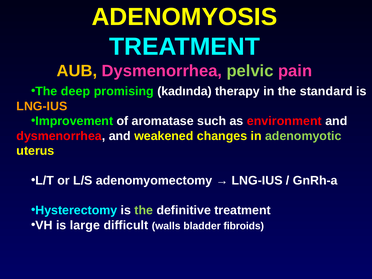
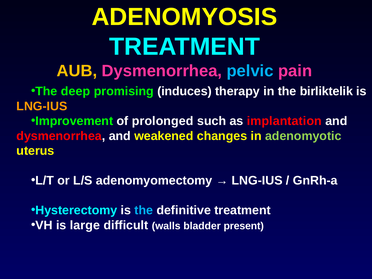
pelvic colour: light green -> light blue
kadında: kadında -> induces
standard: standard -> birliktelik
aromatase: aromatase -> prolonged
environment: environment -> implantation
the at (144, 210) colour: light green -> light blue
fibroids: fibroids -> present
